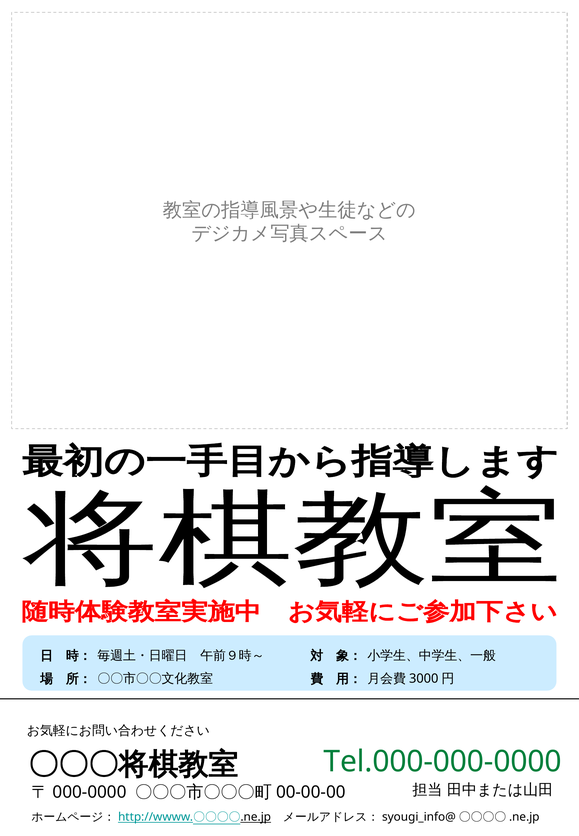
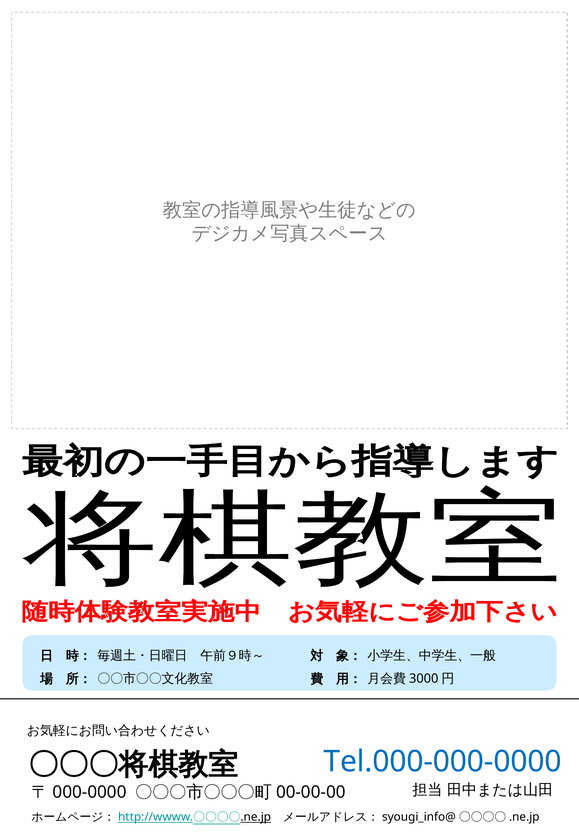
Tel.000-000-0000 colour: green -> blue
